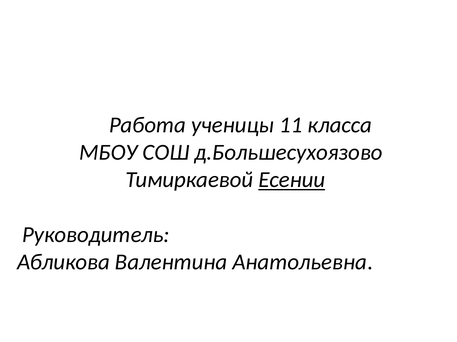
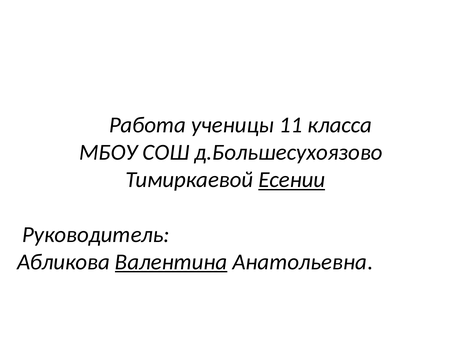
Валентина underline: none -> present
